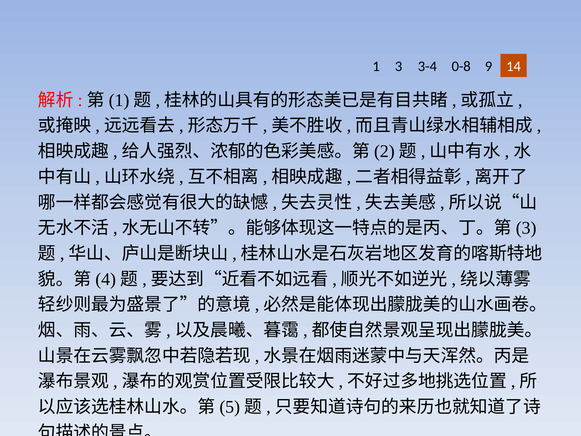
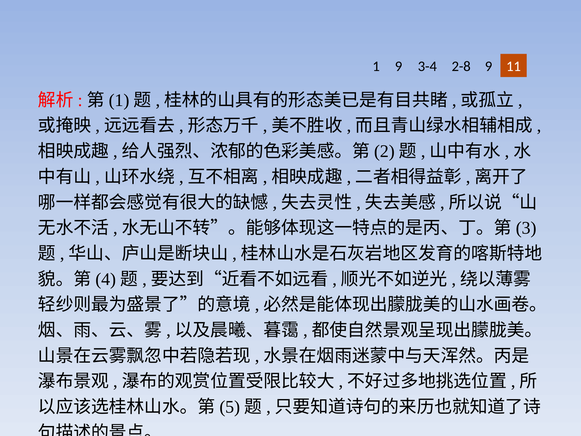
1 3: 3 -> 9
0-8: 0-8 -> 2-8
14: 14 -> 11
